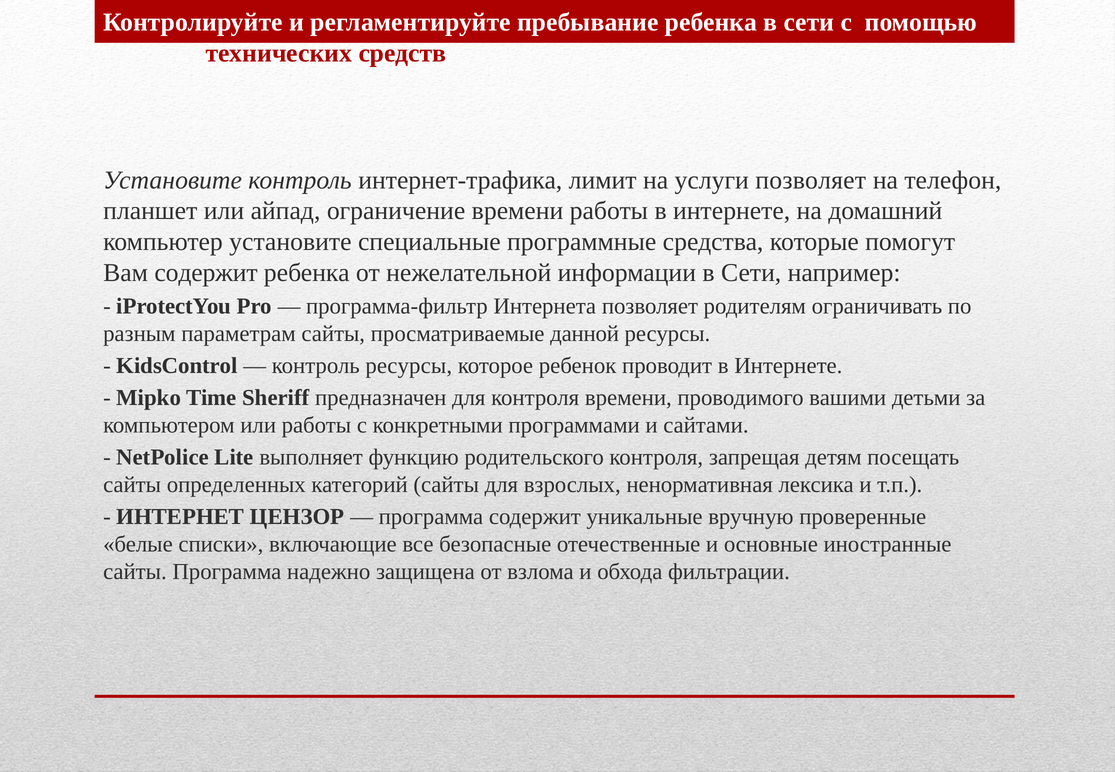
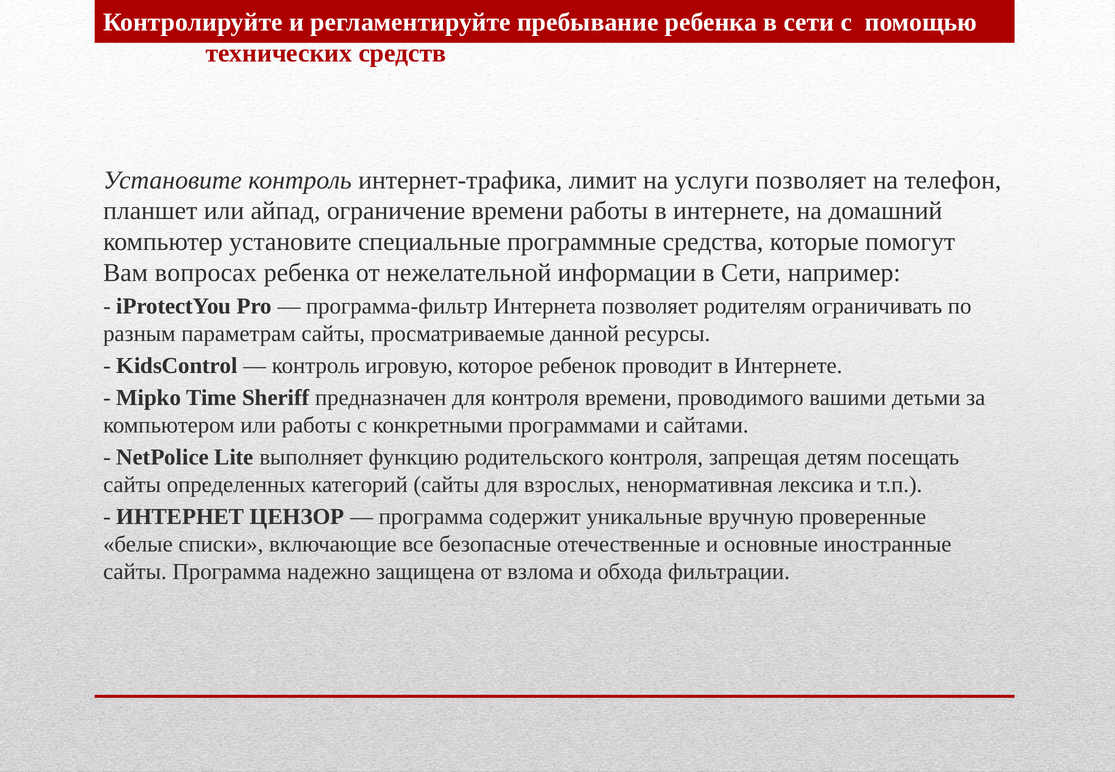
Вам содержит: содержит -> вопросах
контроль ресурсы: ресурсы -> игровую
